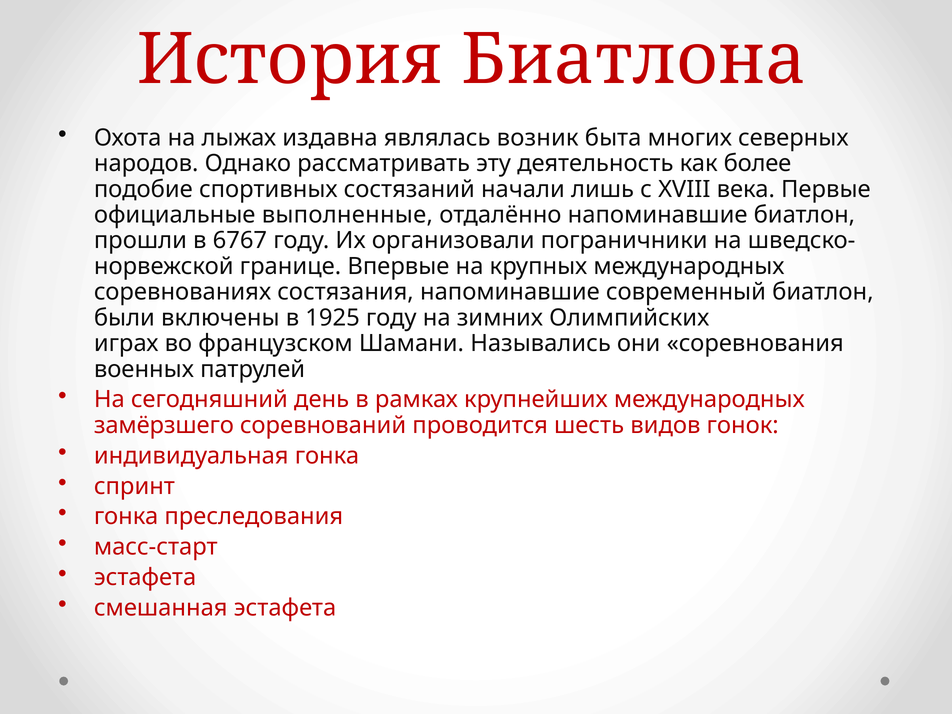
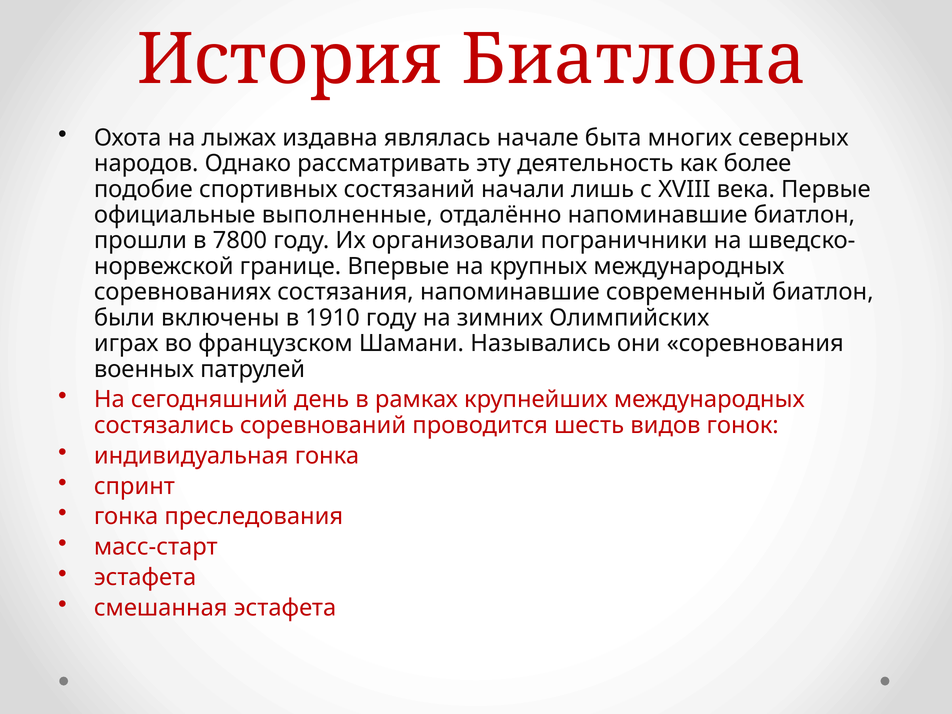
возник: возник -> начале
6767: 6767 -> 7800
1925: 1925 -> 1910
замёрзшего: замёрзшего -> состязались
